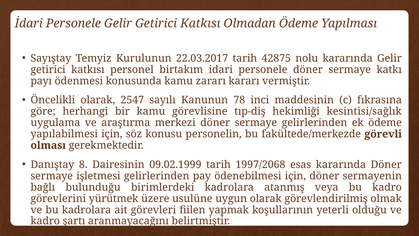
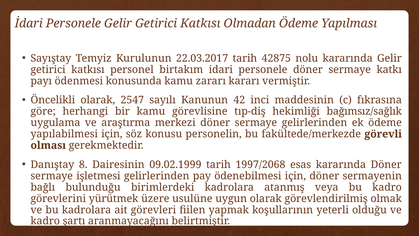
78: 78 -> 42
kesintisi/sağlık: kesintisi/sağlık -> bağımsız/sağlık
